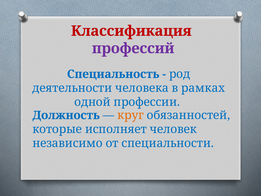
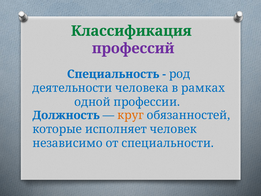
Классификация colour: red -> green
